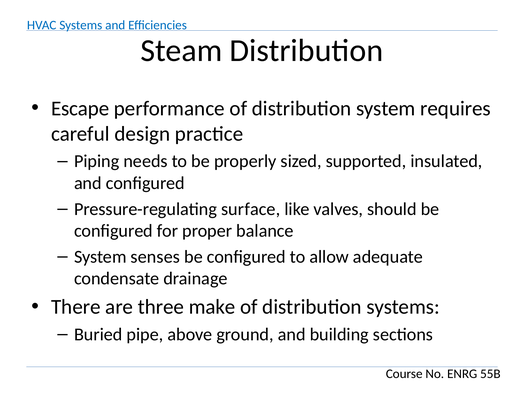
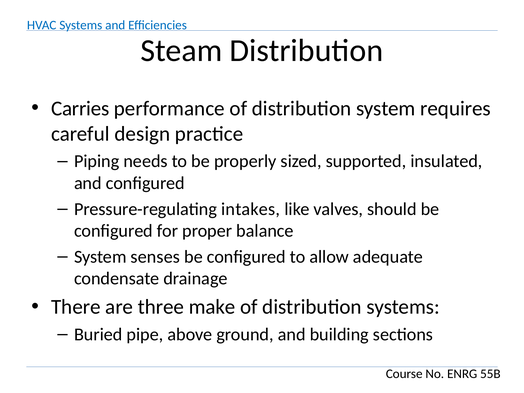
Escape: Escape -> Carries
surface: surface -> intakes
